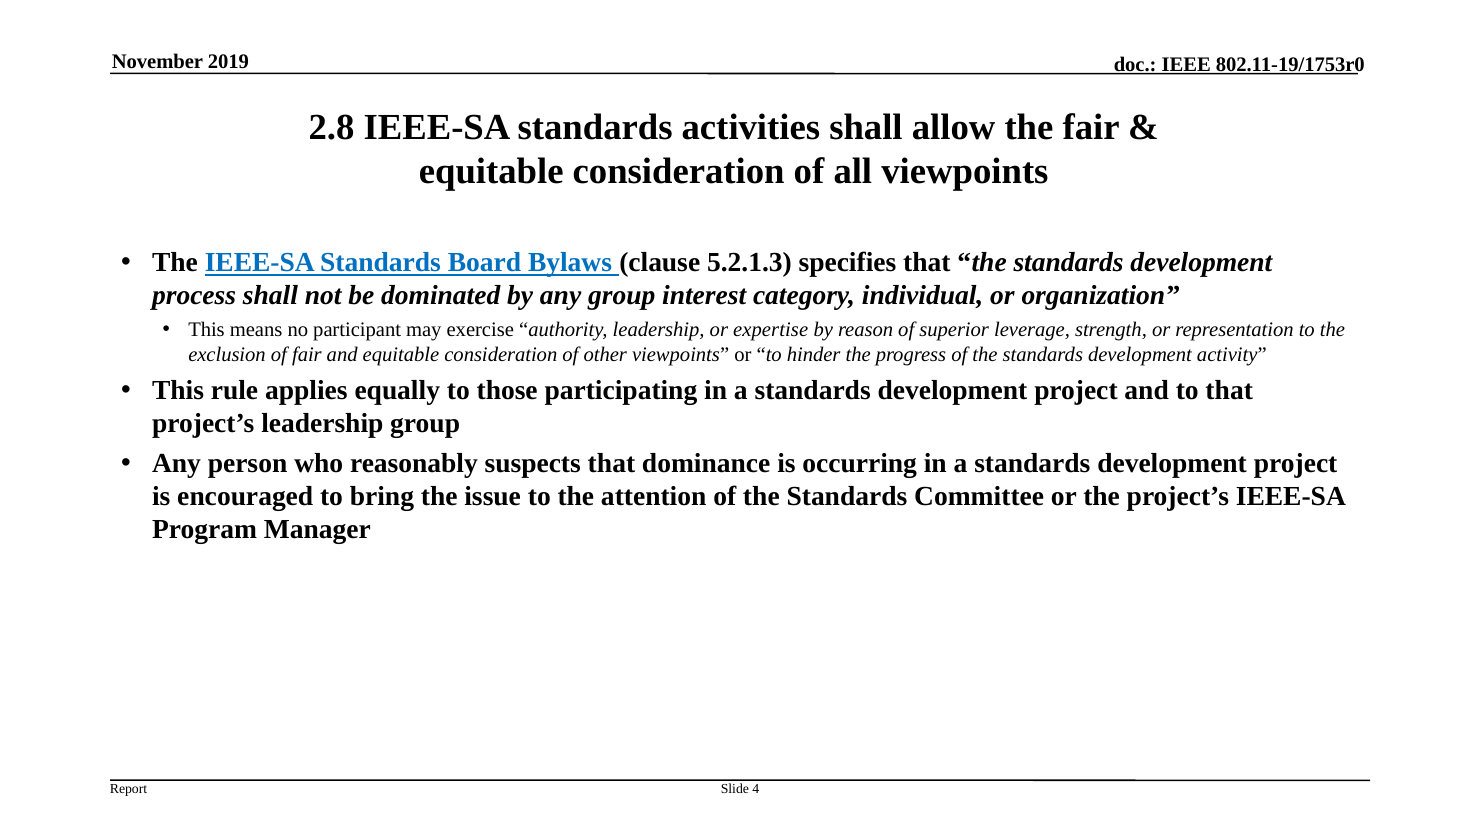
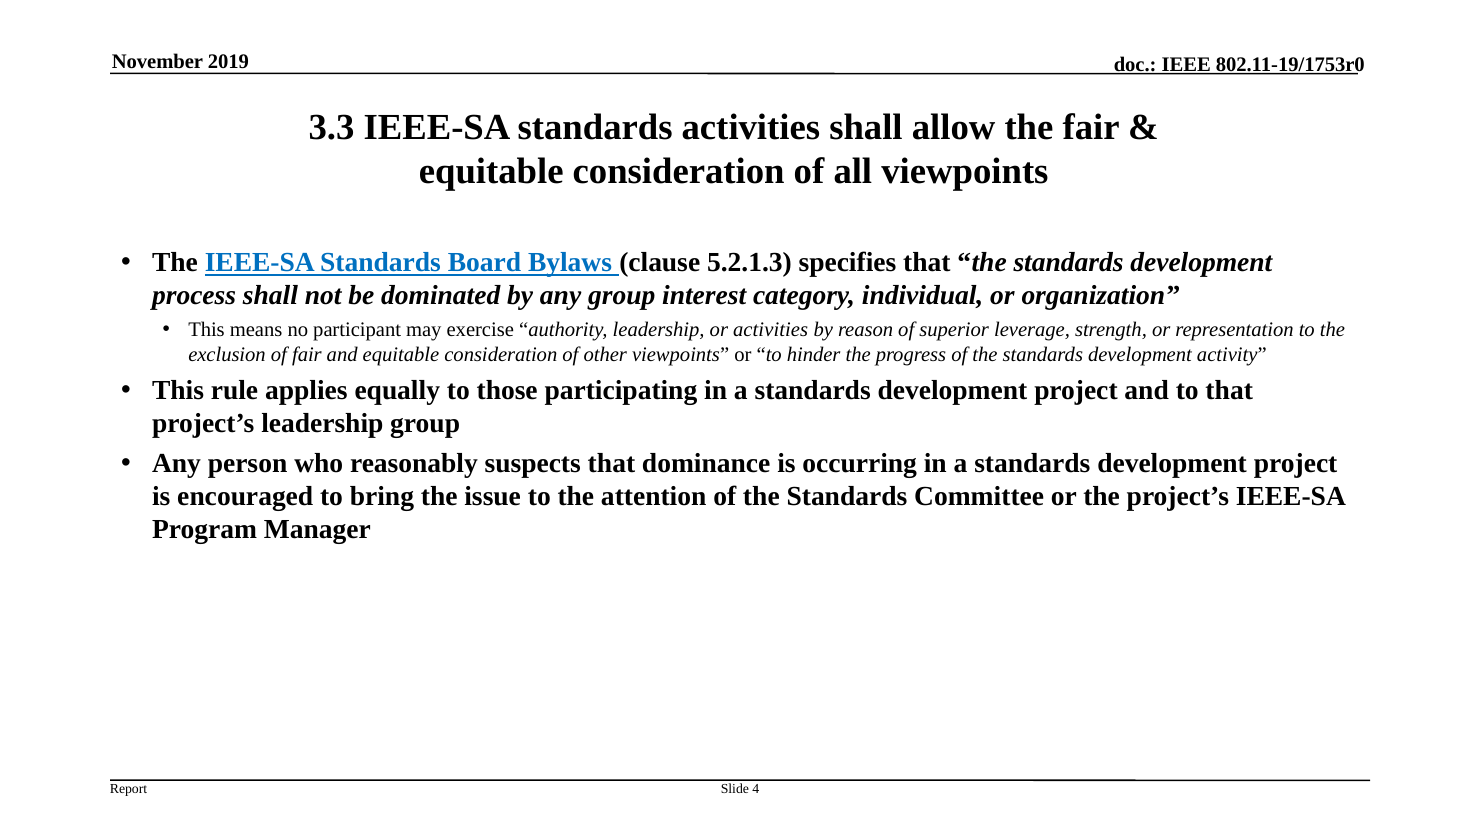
2.8: 2.8 -> 3.3
or expertise: expertise -> activities
